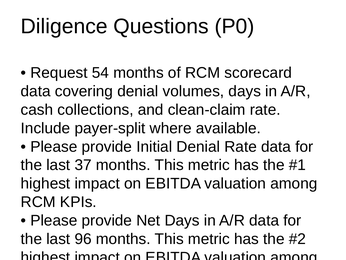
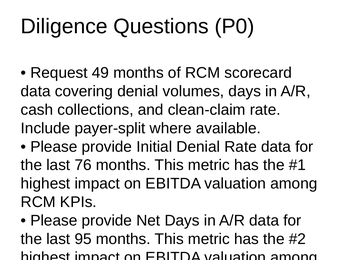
54: 54 -> 49
37: 37 -> 76
96: 96 -> 95
